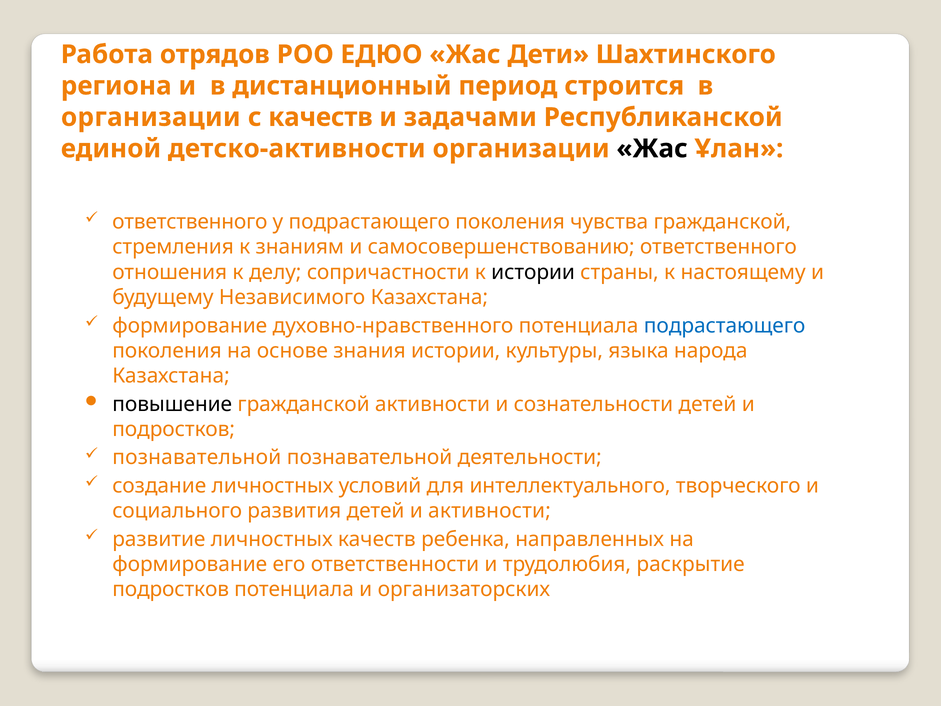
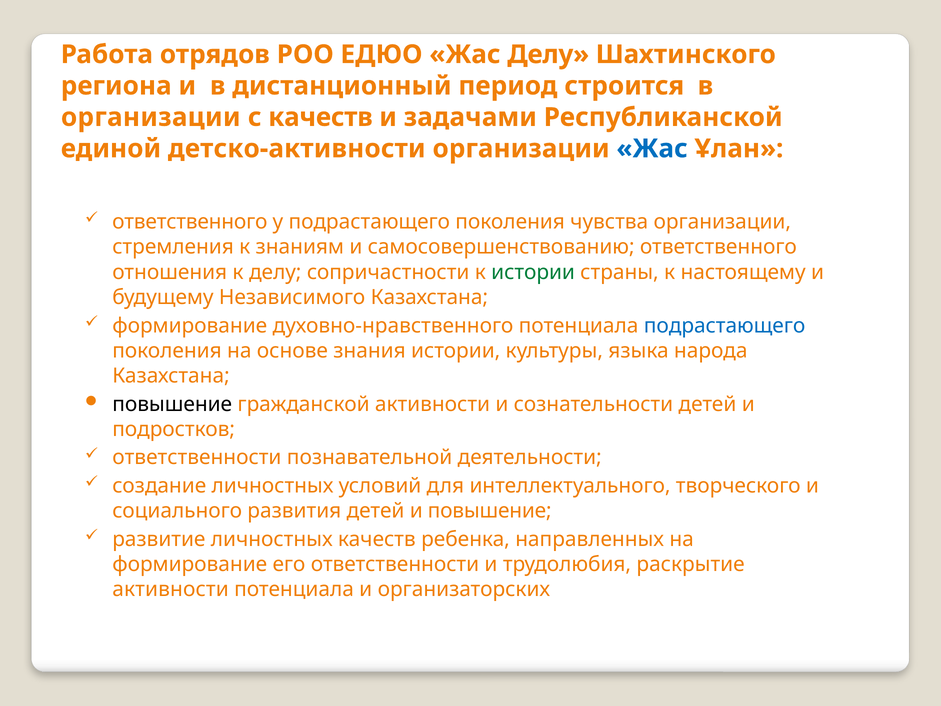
Жас Дети: Дети -> Делу
Жас at (652, 149) colour: black -> blue
чувства гражданской: гражданской -> организации
истории at (533, 272) colour: black -> green
познавательной at (197, 457): познавательной -> ответственности
и активности: активности -> повышение
подростков at (171, 589): подростков -> активности
